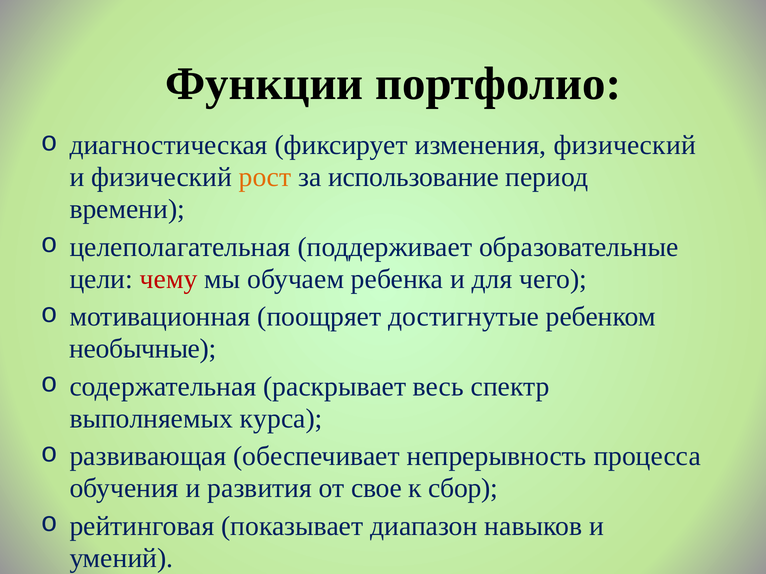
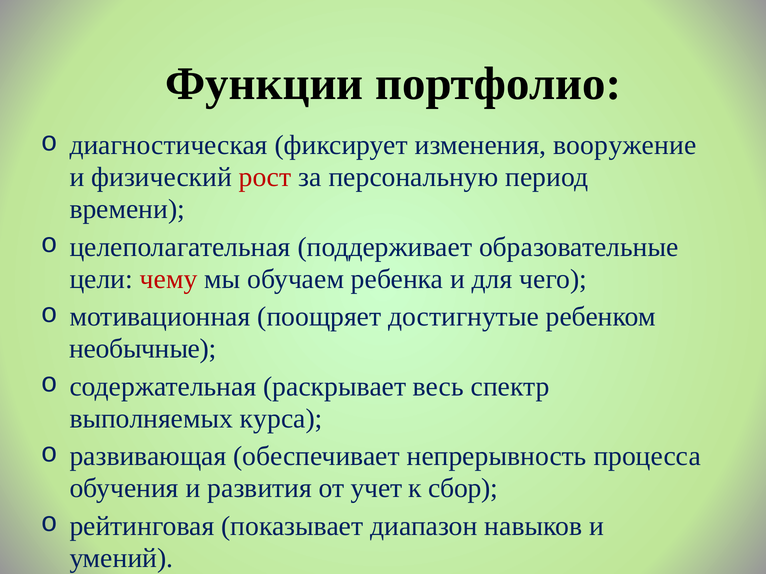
изменения физический: физический -> вооружение
рост colour: orange -> red
использование: использование -> персональную
свое: свое -> учет
